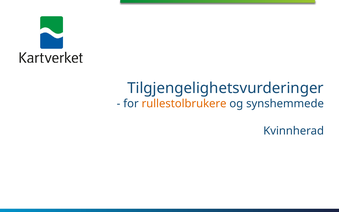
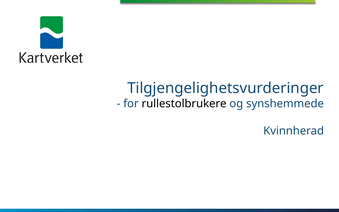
rullestolbrukere colour: orange -> black
